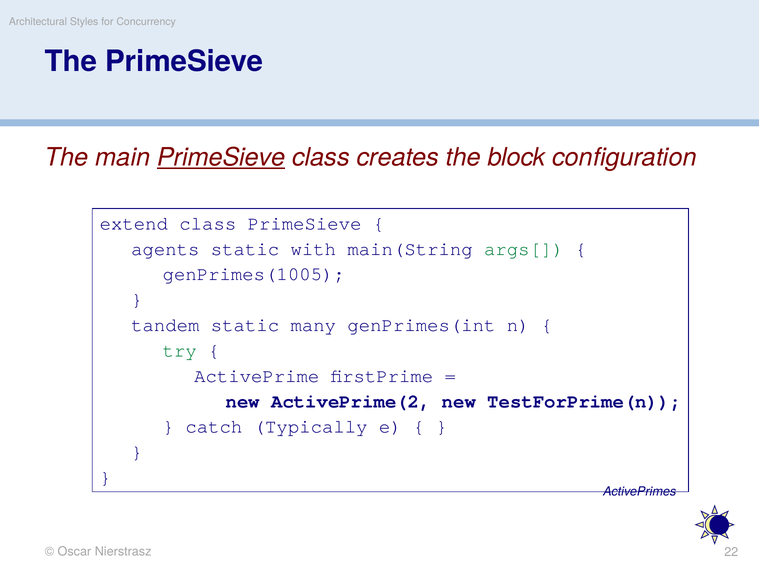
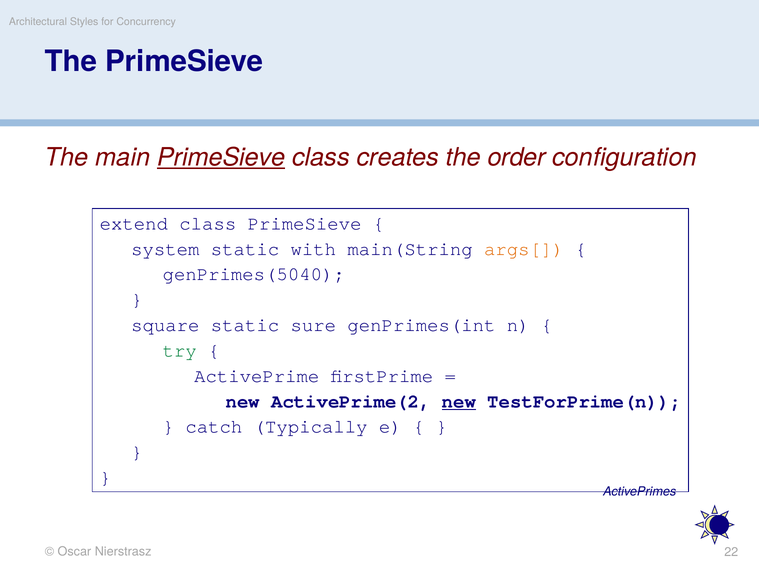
block: block -> order
agents: agents -> system
args[ colour: green -> orange
genPrimes(1005: genPrimes(1005 -> genPrimes(5040
tandem: tandem -> square
many: many -> sure
new at (459, 401) underline: none -> present
